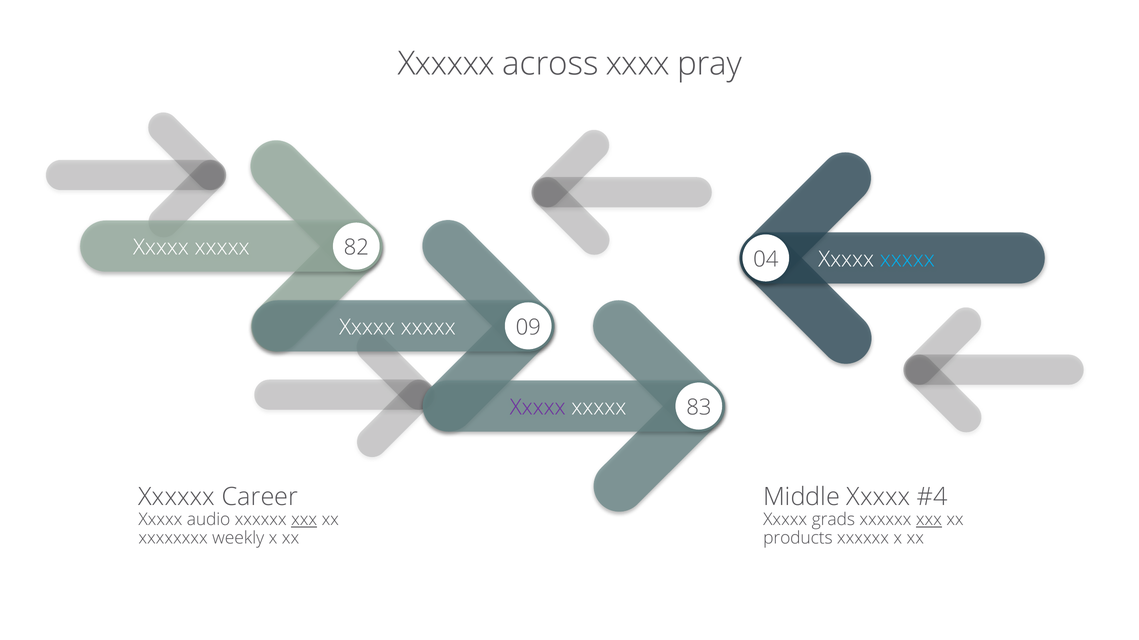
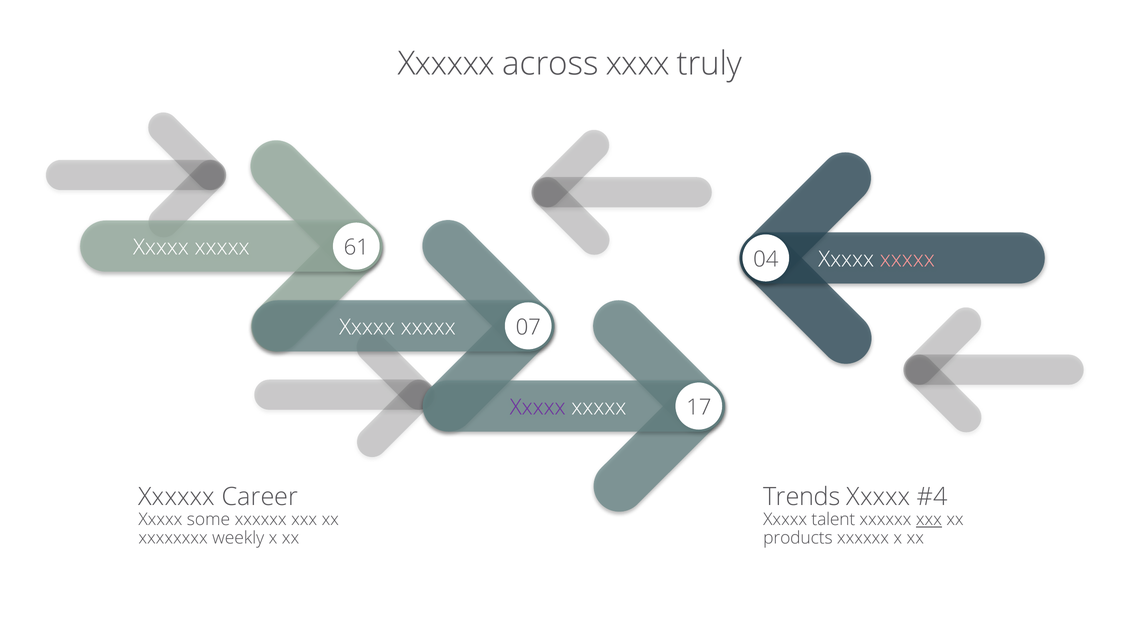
pray: pray -> truly
82: 82 -> 61
xxxxx at (907, 260) colour: light blue -> pink
09: 09 -> 07
83: 83 -> 17
Middle: Middle -> Trends
audio: audio -> some
xxx at (304, 520) underline: present -> none
grads: grads -> talent
